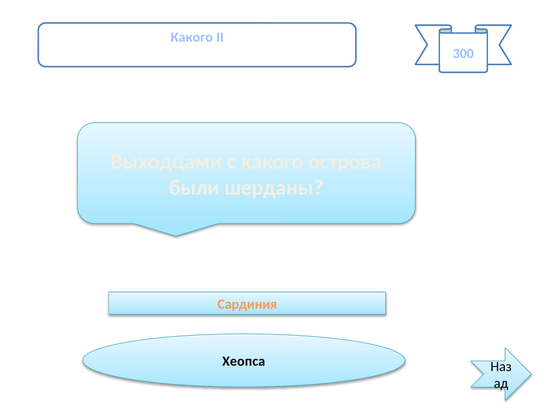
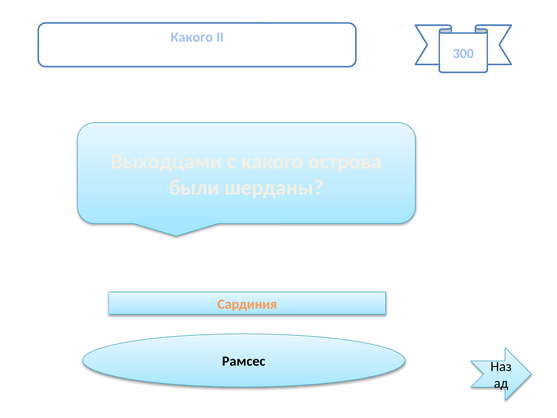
Хеопса: Хеопса -> Рамсес
